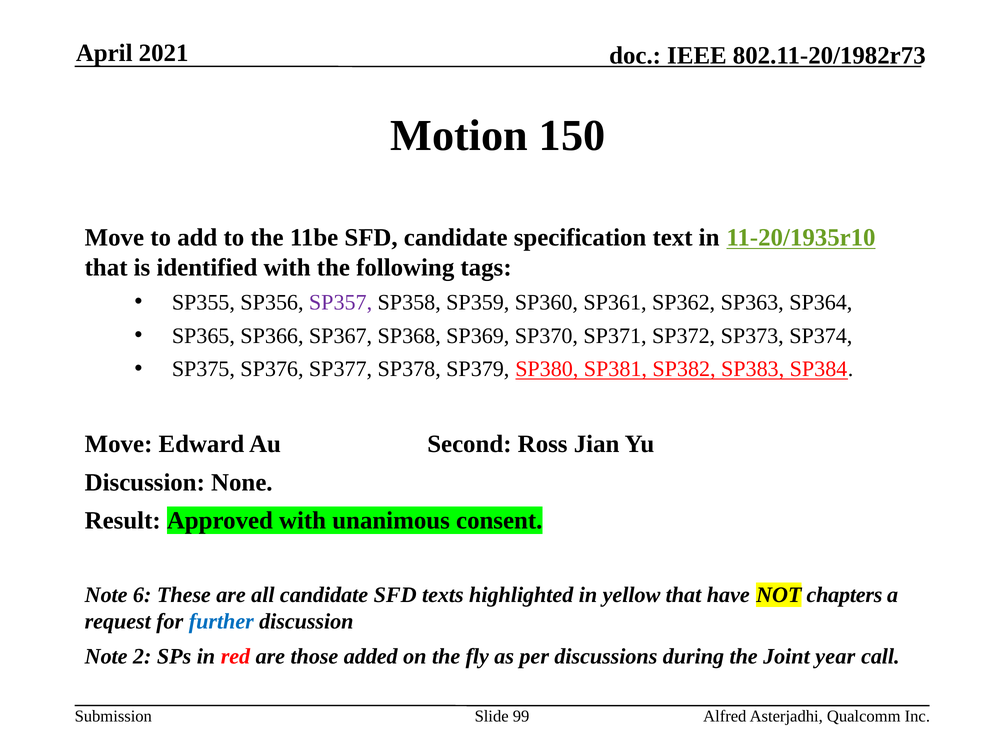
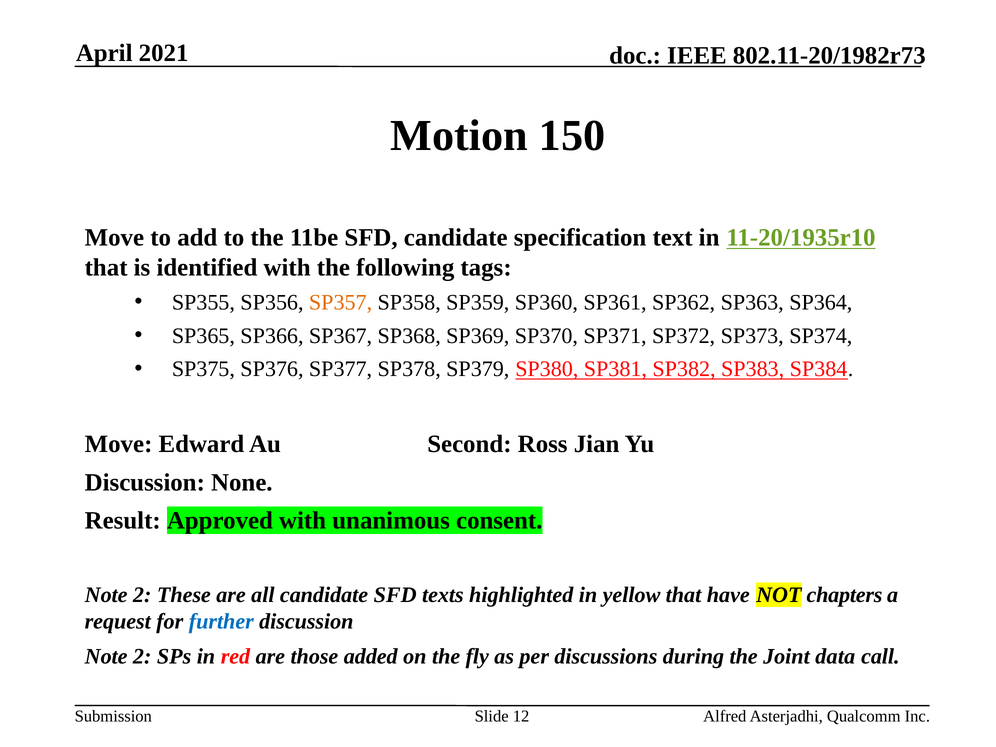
SP357 colour: purple -> orange
6 at (142, 595): 6 -> 2
year: year -> data
99: 99 -> 12
